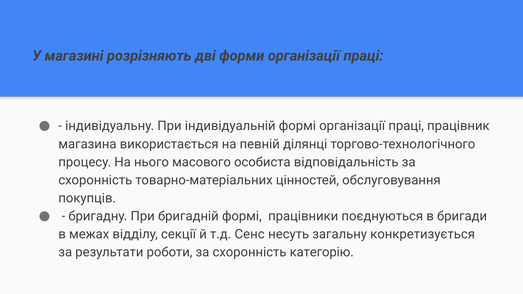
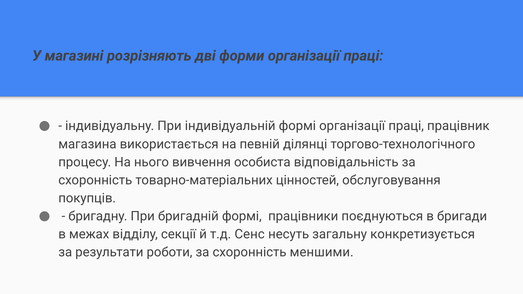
масового: масового -> вивчення
категорію: категорію -> меншими
